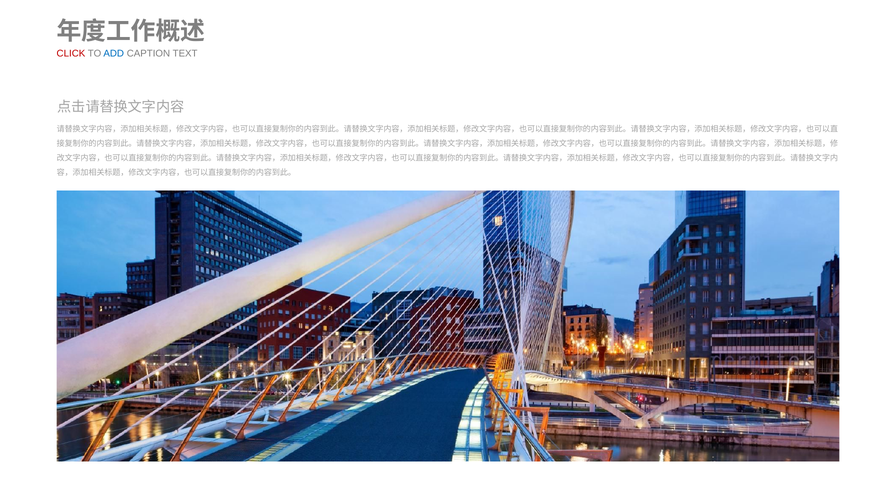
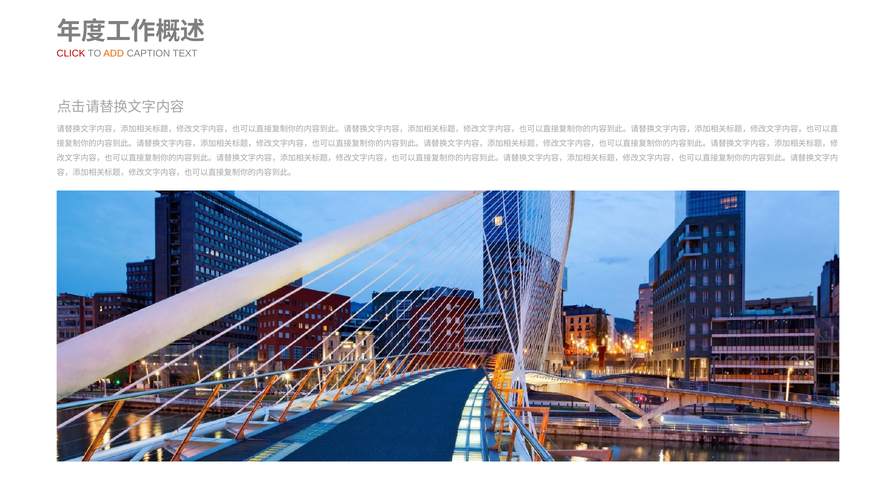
ADD colour: blue -> orange
